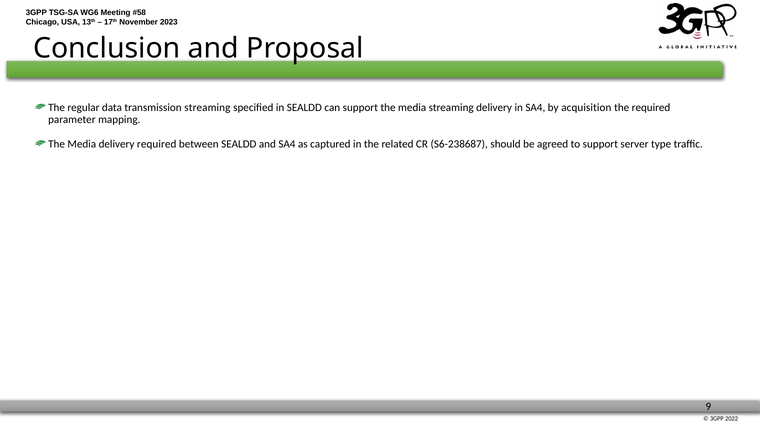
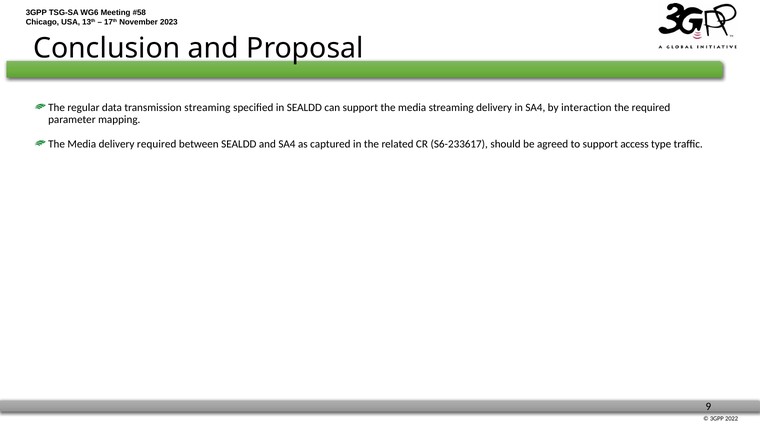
acquisition: acquisition -> interaction
S6-238687: S6-238687 -> S6-233617
server: server -> access
